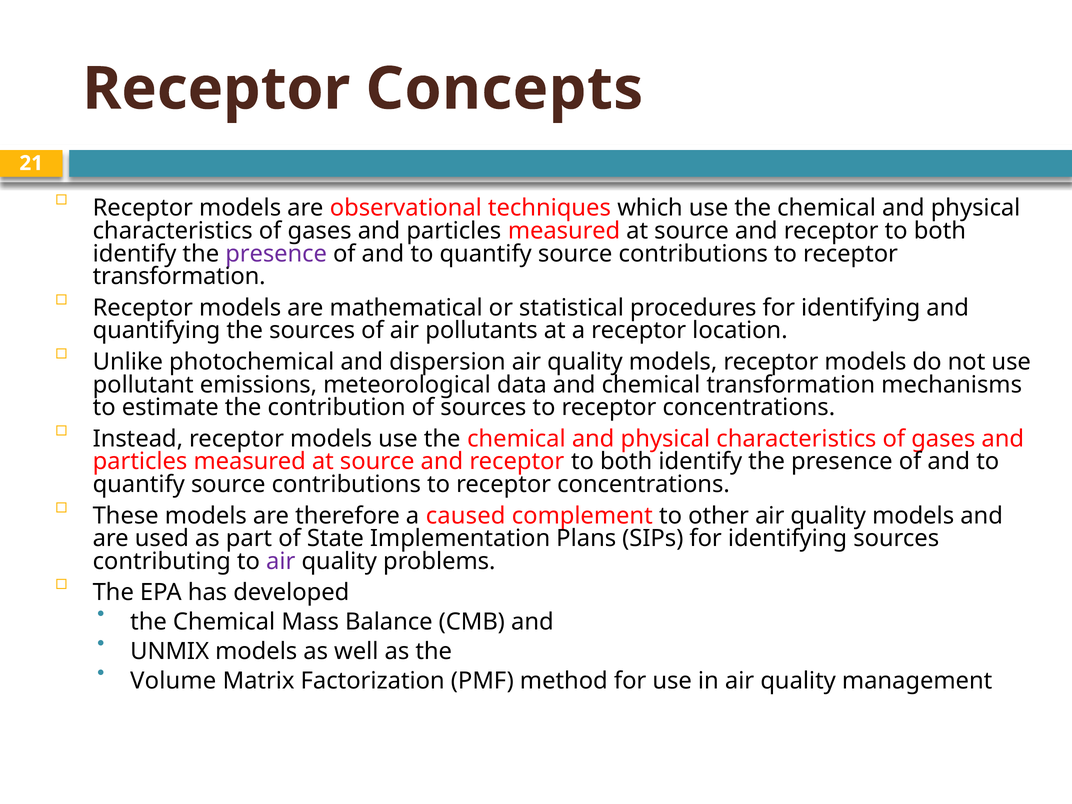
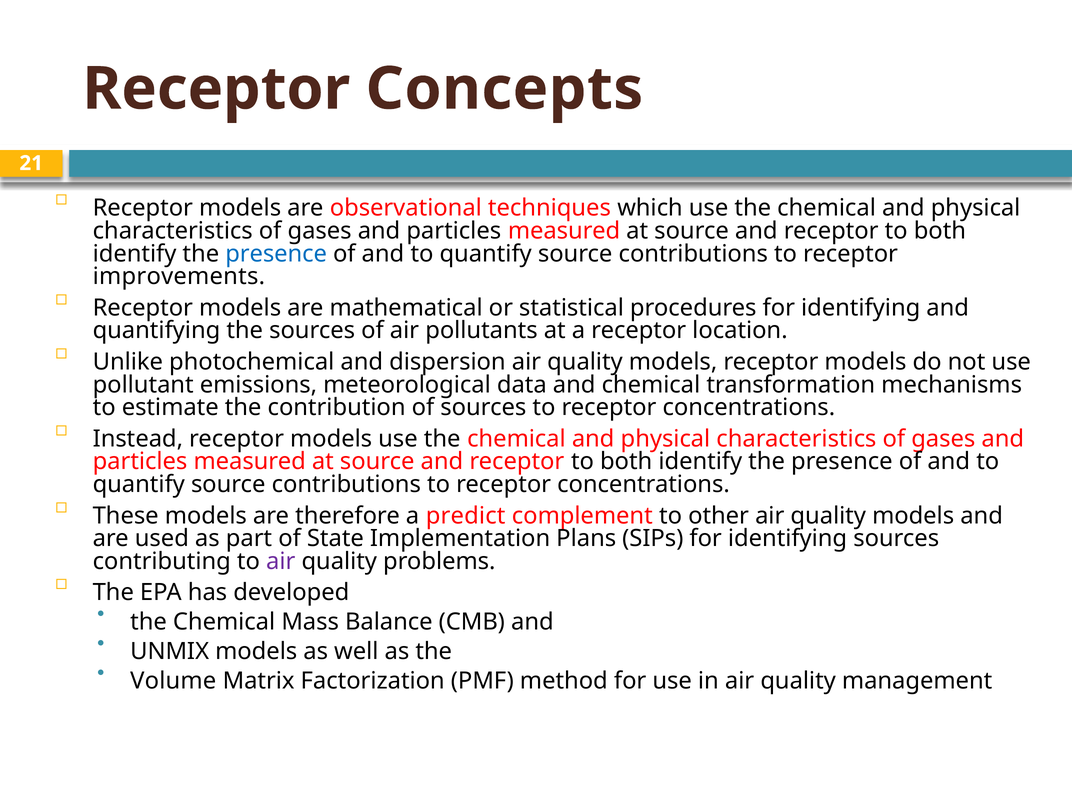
presence at (276, 254) colour: purple -> blue
transformation at (179, 277): transformation -> improvements
caused: caused -> predict
